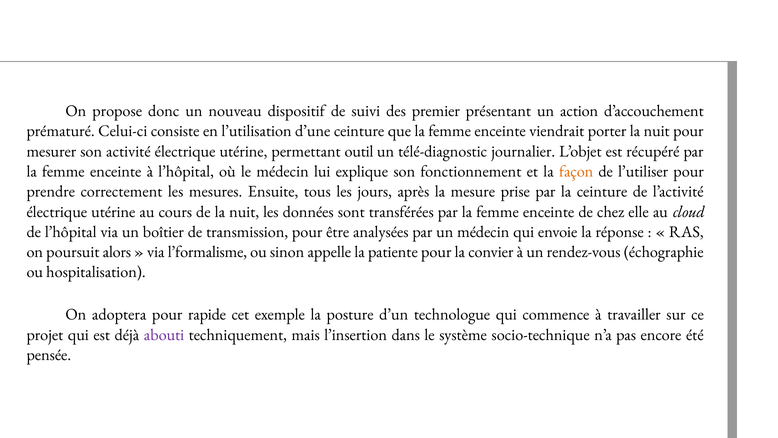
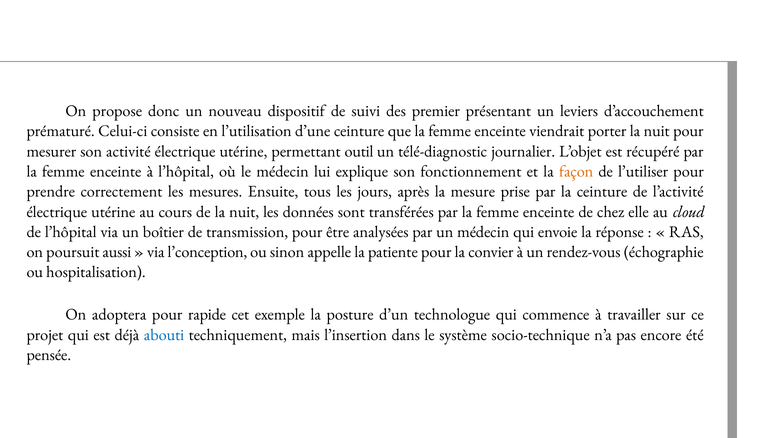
action: action -> leviers
alors: alors -> aussi
l’formalisme: l’formalisme -> l’conception
abouti colour: purple -> blue
